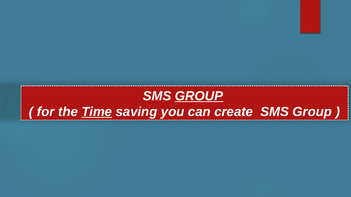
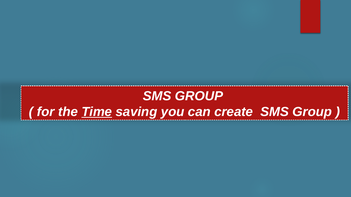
GROUP at (199, 96) underline: present -> none
